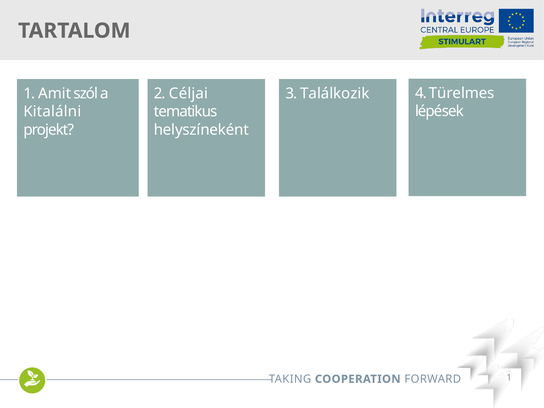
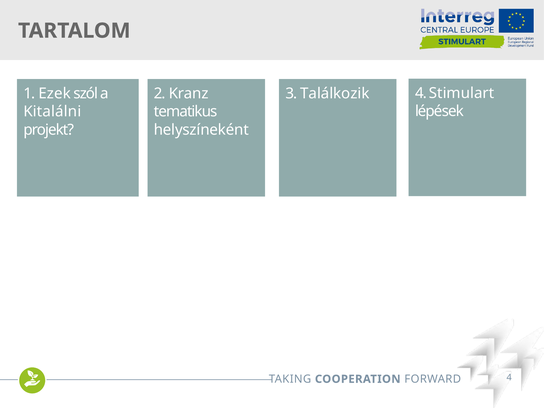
Amit: Amit -> Ezek
Céljai: Céljai -> Kranz
Türelmes: Türelmes -> Stimulart
1 at (509, 378): 1 -> 4
